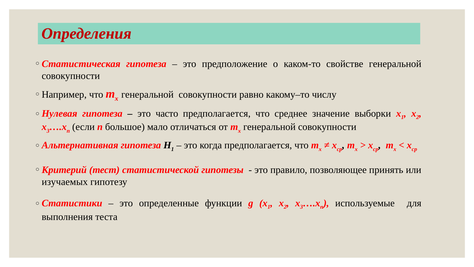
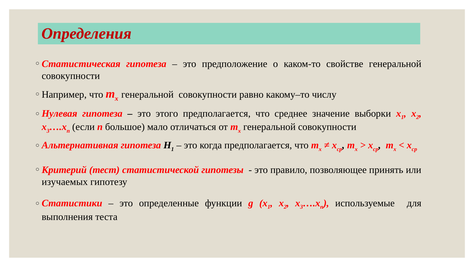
часто: часто -> этого
